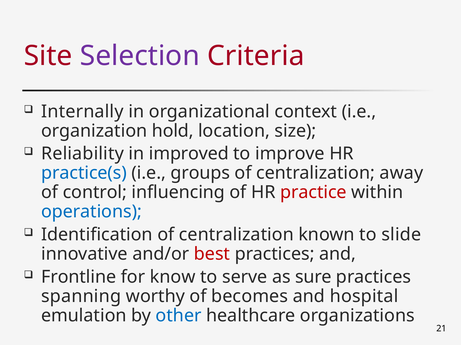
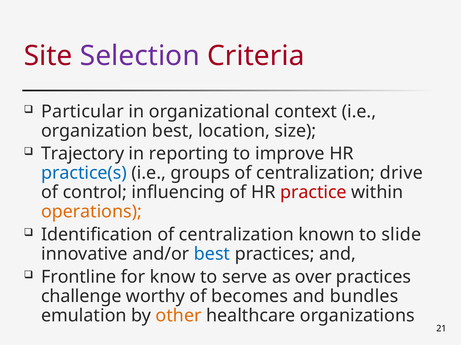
Internally: Internally -> Particular
organization hold: hold -> best
Reliability: Reliability -> Trajectory
improved: improved -> reporting
away: away -> drive
operations colour: blue -> orange
best at (212, 255) colour: red -> blue
sure: sure -> over
spanning: spanning -> challenge
hospital: hospital -> bundles
other colour: blue -> orange
